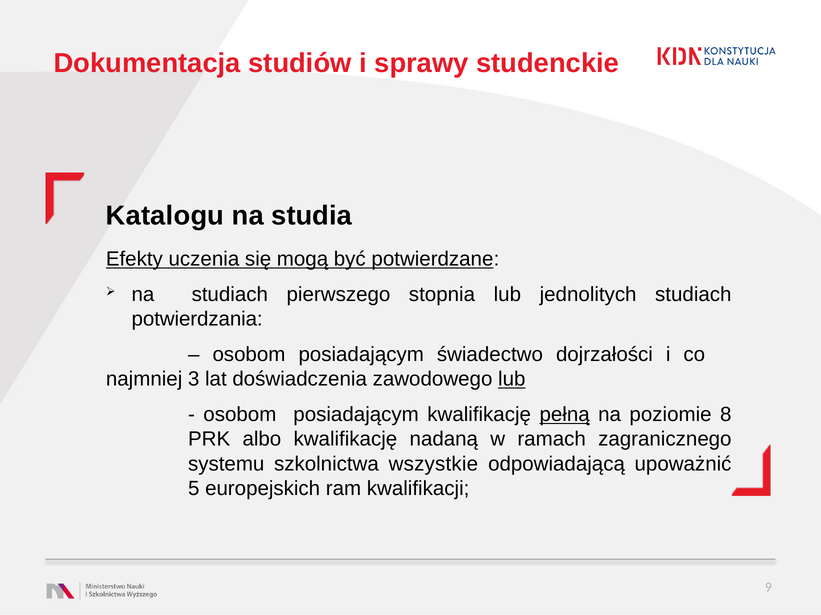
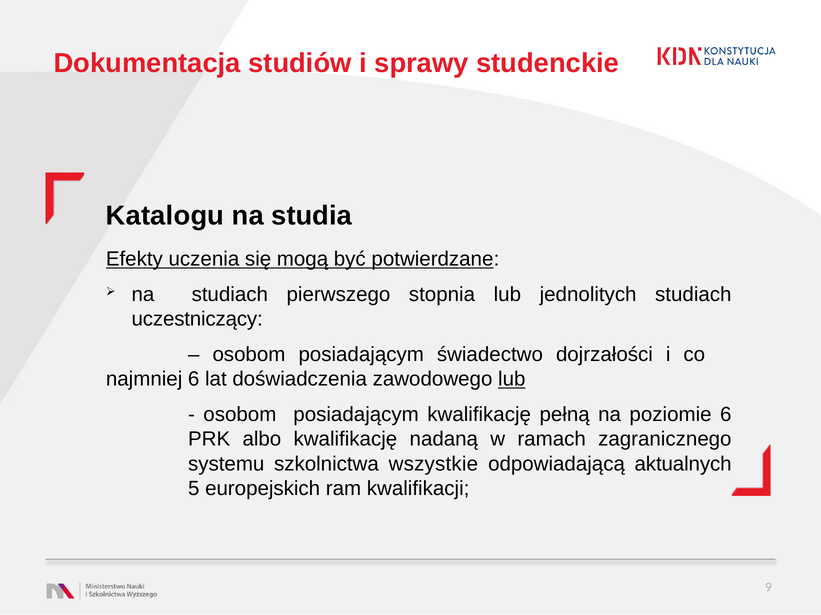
potwierdzania: potwierdzania -> uczestniczący
najmniej 3: 3 -> 6
pełną underline: present -> none
poziomie 8: 8 -> 6
upoważnić: upoważnić -> aktualnych
